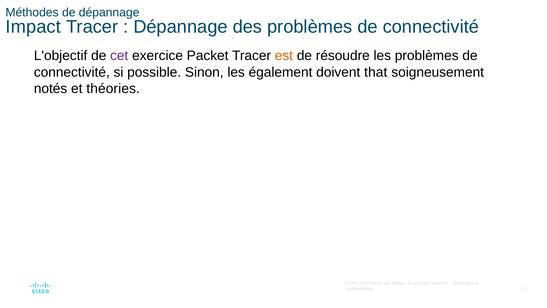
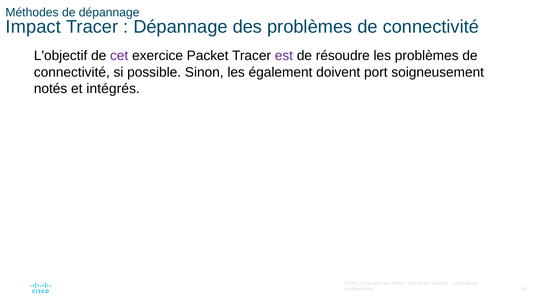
est colour: orange -> purple
that: that -> port
théories: théories -> intégrés
